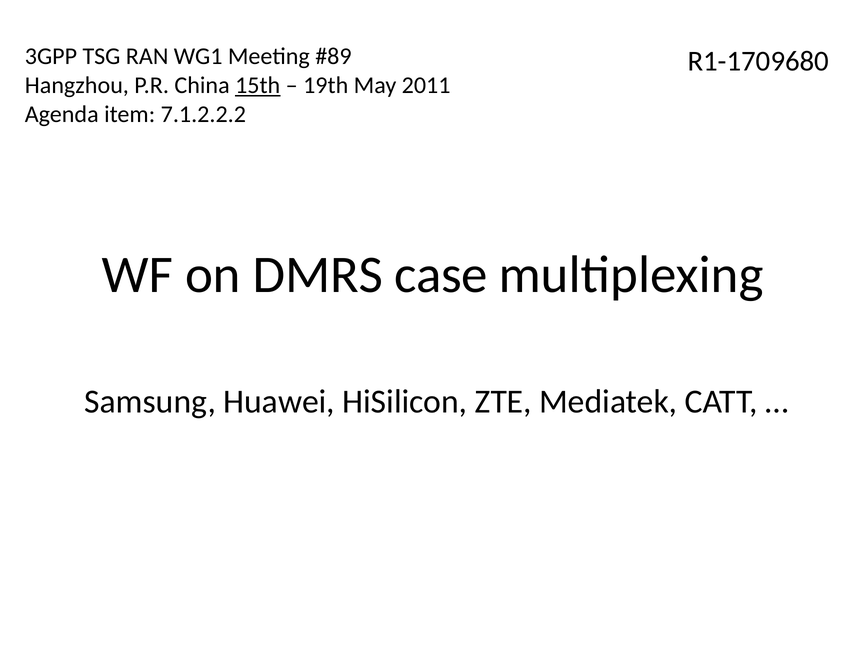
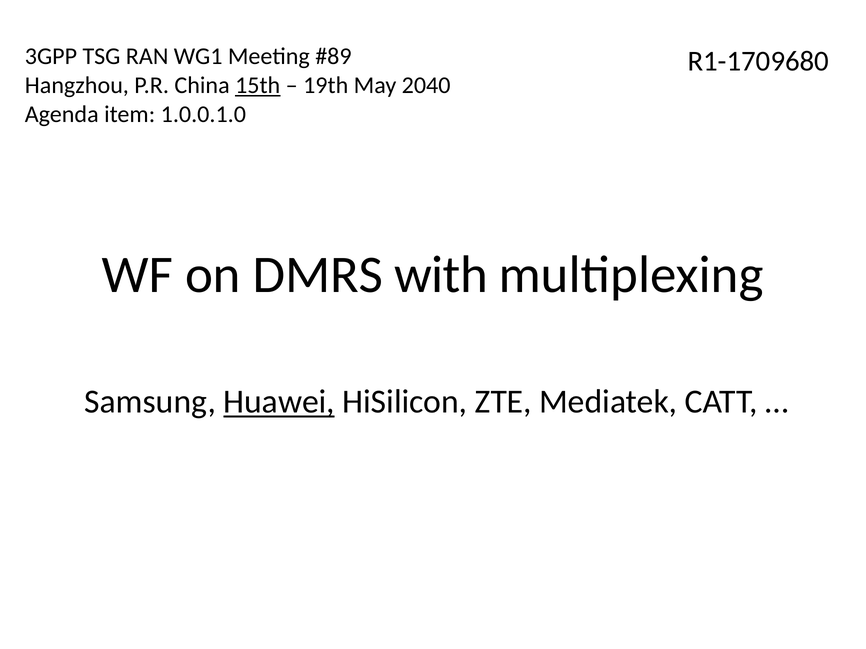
2011: 2011 -> 2040
7.1.2.2.2: 7.1.2.2.2 -> 1.0.0.1.0
case: case -> with
Huawei underline: none -> present
